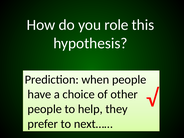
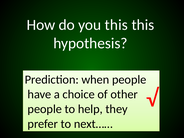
you role: role -> this
